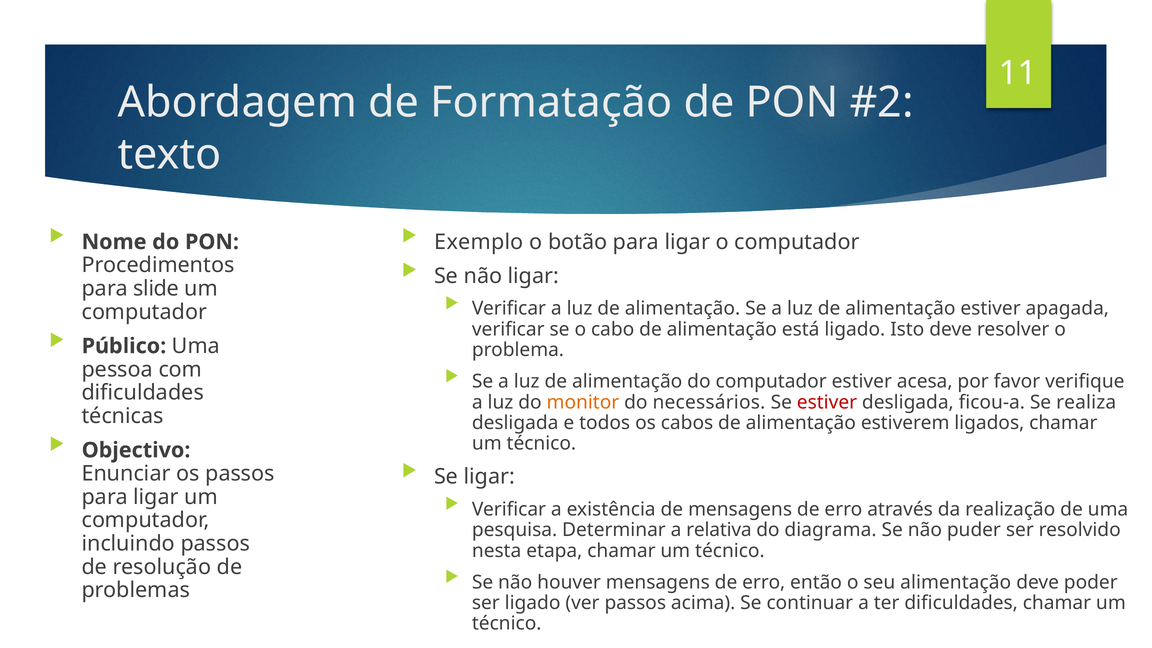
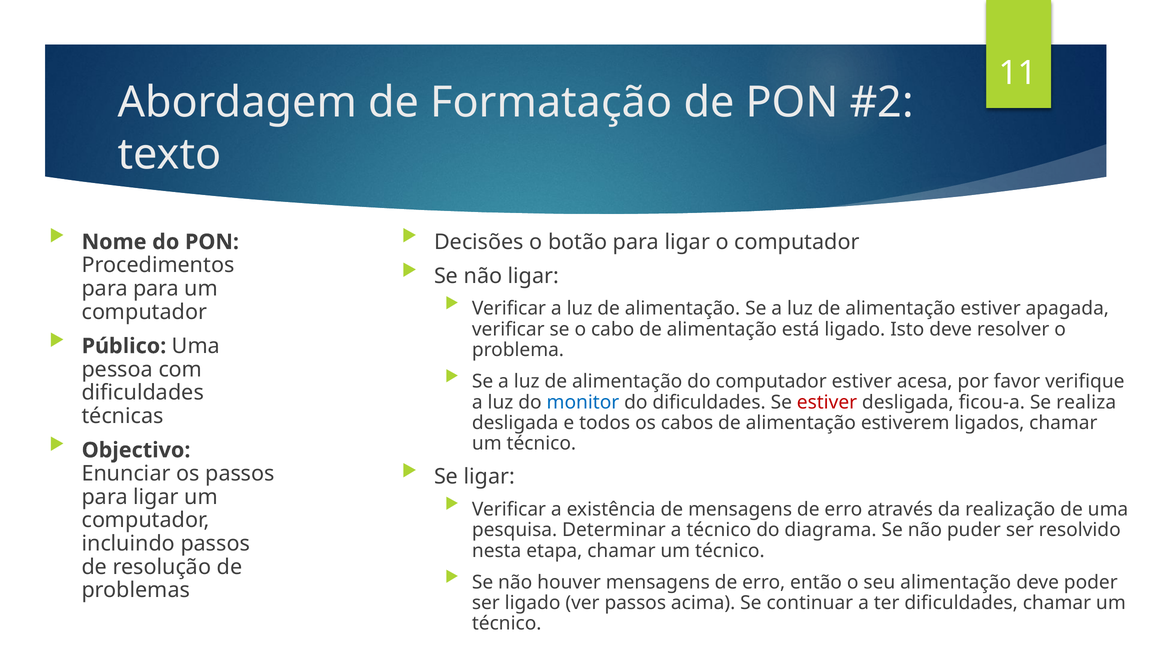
Exemplo: Exemplo -> Decisões
para slide: slide -> para
monitor colour: orange -> blue
do necessários: necessários -> dificuldades
a relativa: relativa -> técnico
